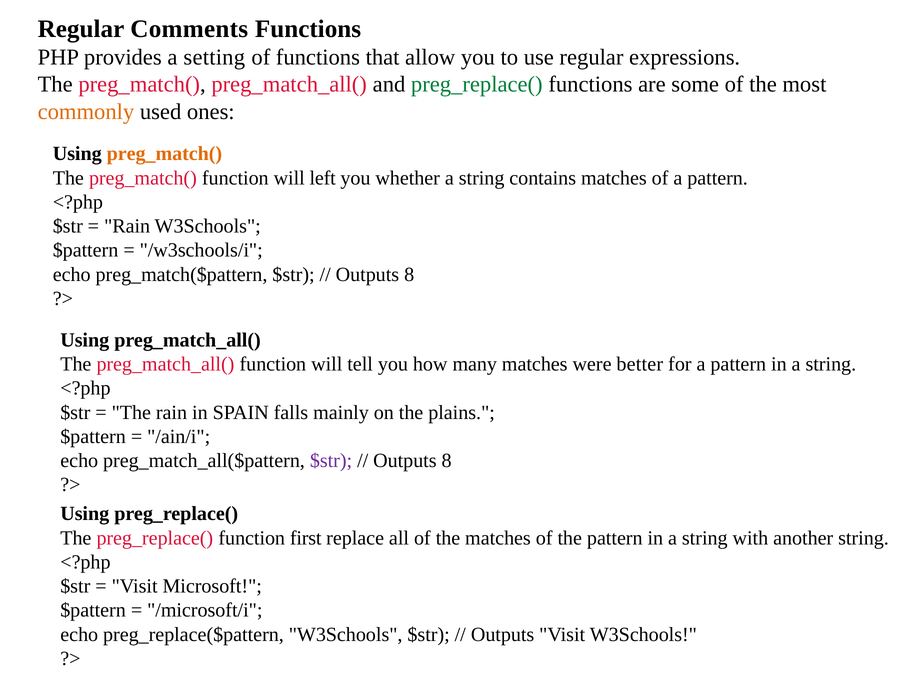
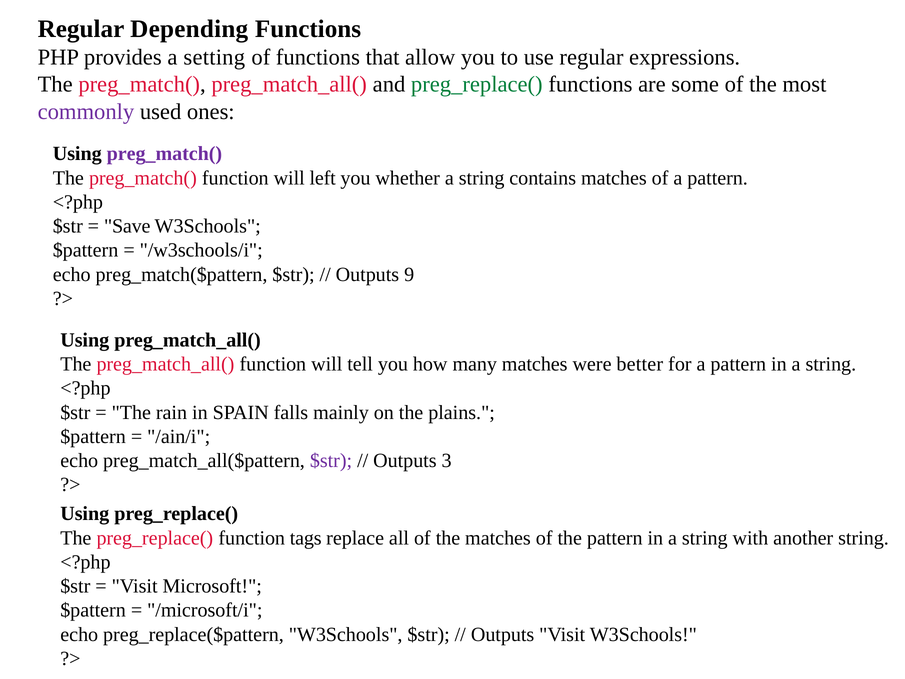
Comments: Comments -> Depending
commonly colour: orange -> purple
preg_match( at (164, 154) colour: orange -> purple
Rain at (127, 226): Rain -> Save
8 at (409, 274): 8 -> 9
8 at (447, 461): 8 -> 3
first: first -> tags
